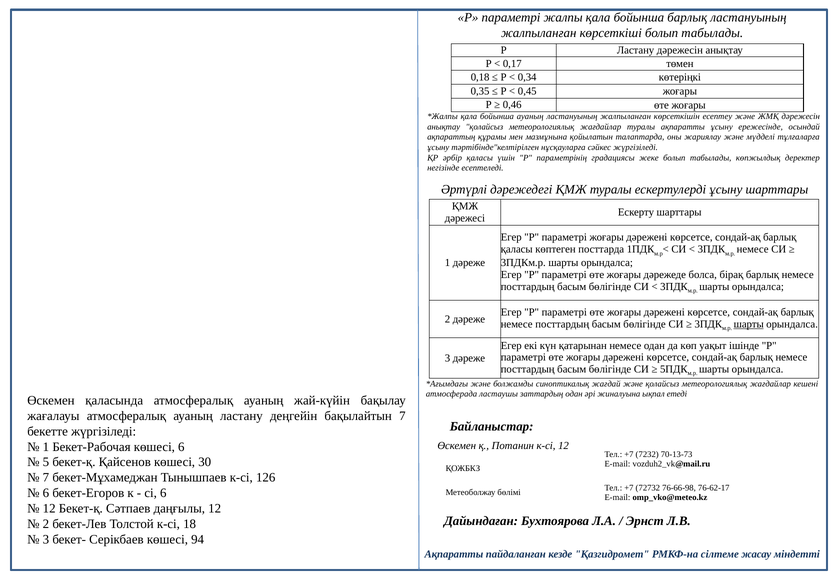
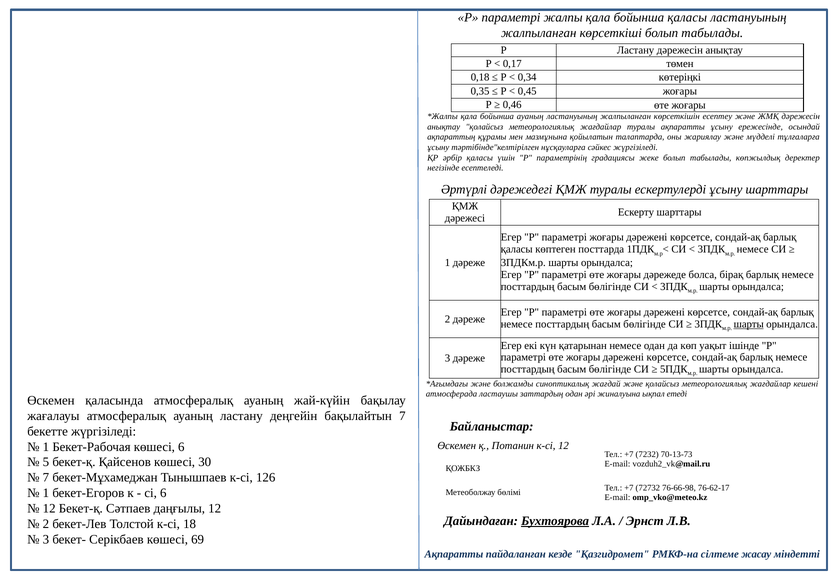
бойынша барлық: барлық -> қаласы
6 at (46, 493): 6 -> 1
Бухтоярова underline: none -> present
94: 94 -> 69
